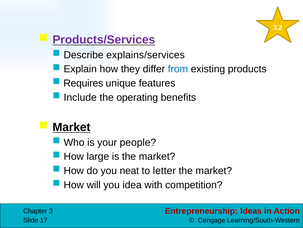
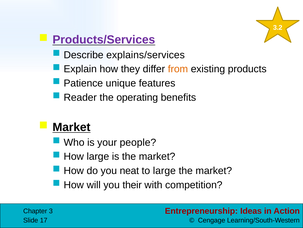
from colour: blue -> orange
Requires: Requires -> Patience
Include: Include -> Reader
to letter: letter -> large
idea: idea -> their
